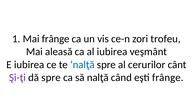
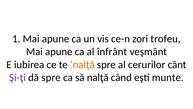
1 Mai frânge: frânge -> apune
aleasă at (59, 51): aleasă -> apune
al iubirea: iubirea -> înfrânt
nalţă at (82, 64) colour: blue -> orange
eşti frânge: frânge -> munte
